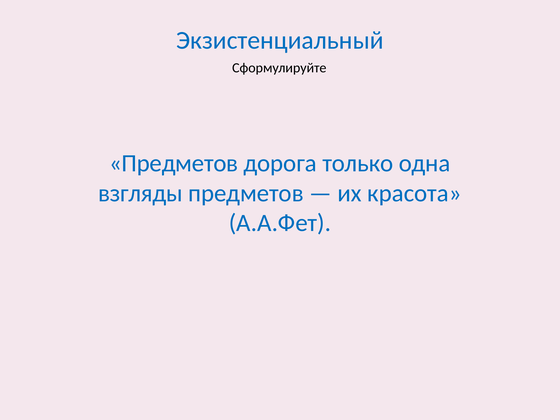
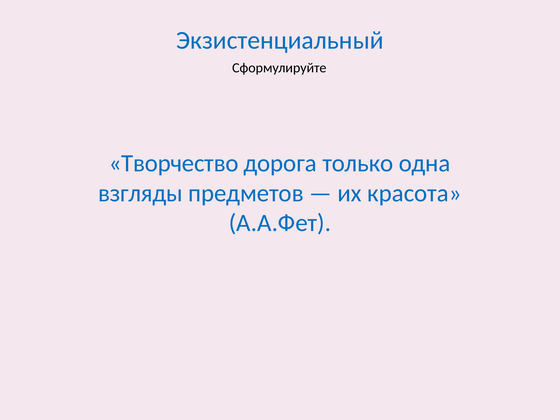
Предметов at (174, 163): Предметов -> Творчество
